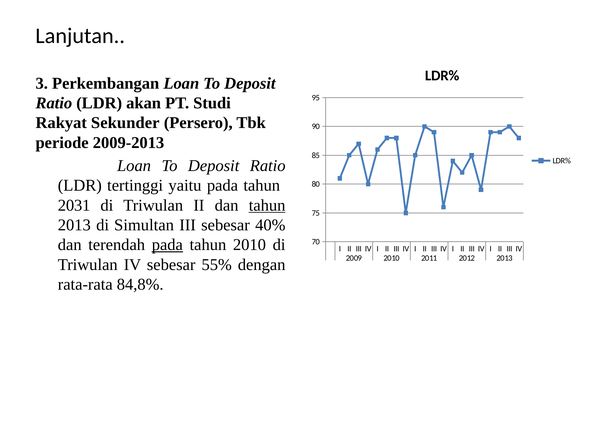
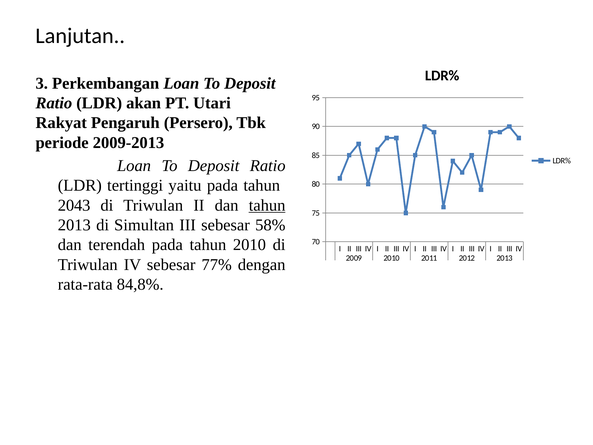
Studi: Studi -> Utari
Sekunder: Sekunder -> Pengaruh
2031: 2031 -> 2043
40%: 40% -> 58%
pada at (167, 245) underline: present -> none
55%: 55% -> 77%
